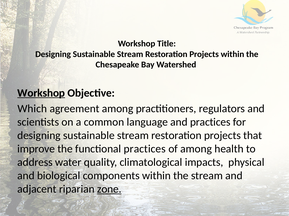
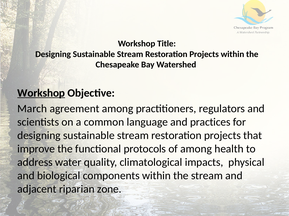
Which: Which -> March
functional practices: practices -> protocols
zone underline: present -> none
